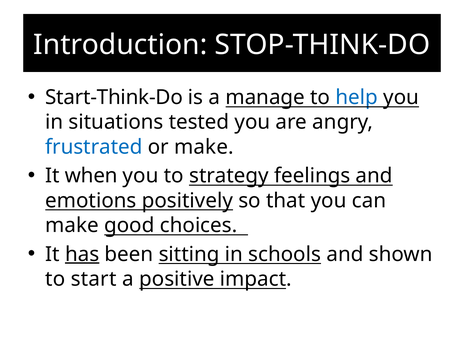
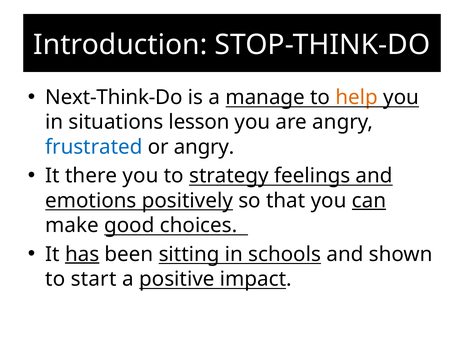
Start-Think-Do: Start-Think-Do -> Next-Think-Do
help colour: blue -> orange
tested: tested -> lesson
or make: make -> angry
when: when -> there
can underline: none -> present
